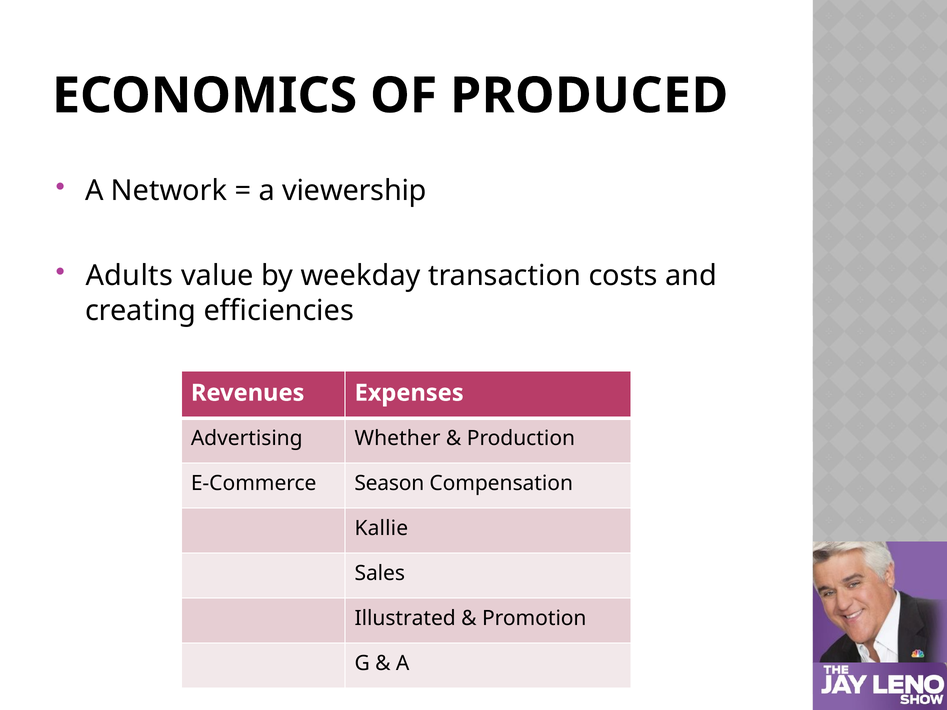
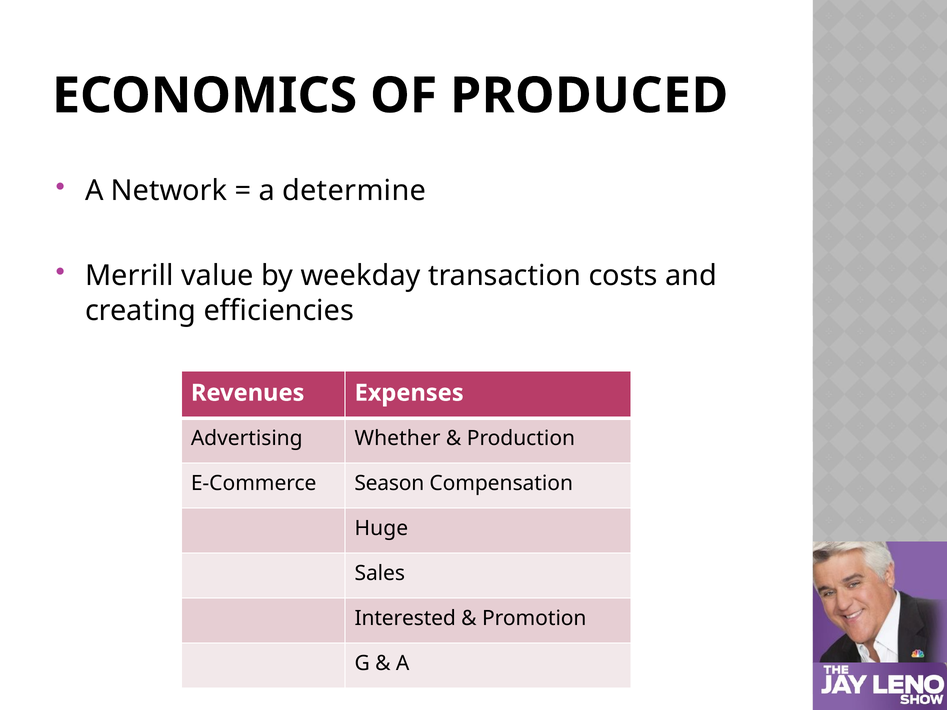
viewership: viewership -> determine
Adults: Adults -> Merrill
Kallie: Kallie -> Huge
Illustrated: Illustrated -> Interested
